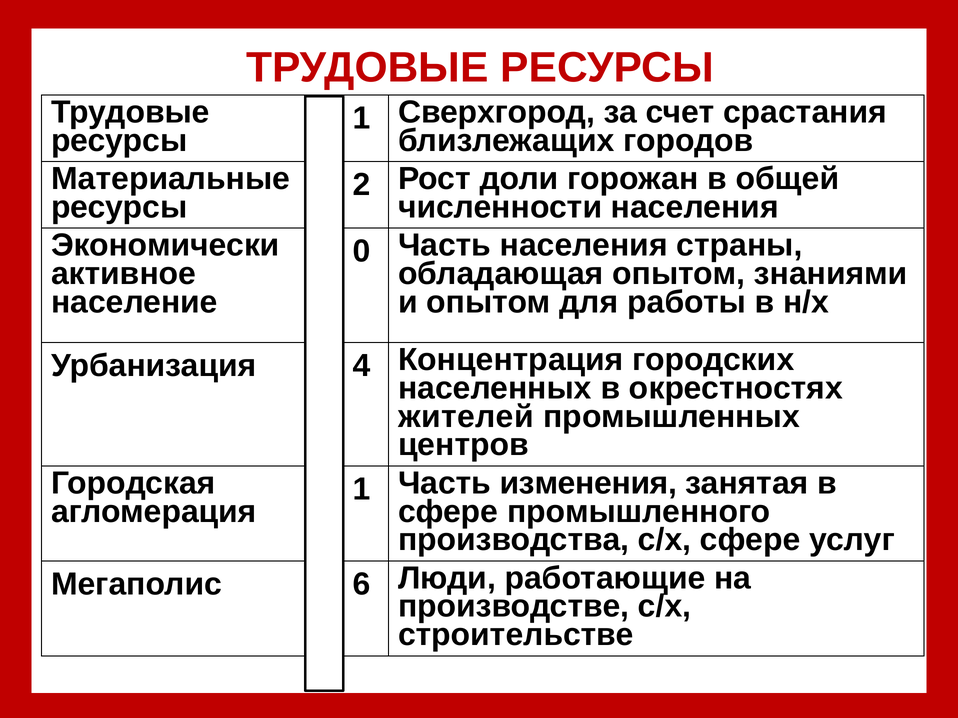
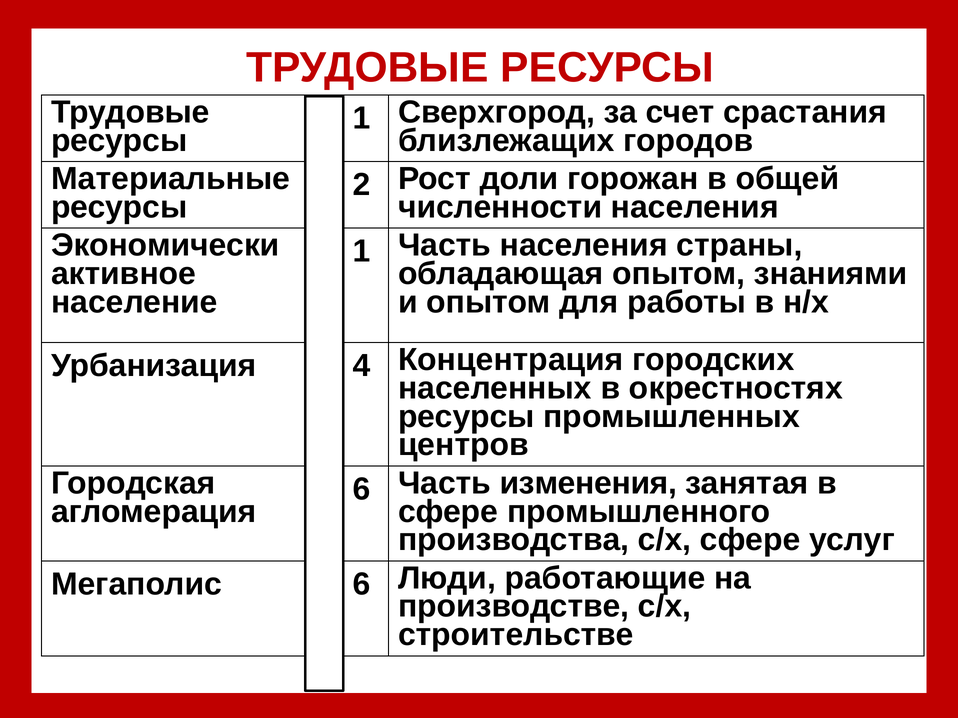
0 at (362, 251): 0 -> 1
жителей at (466, 417): жителей -> ресурсы
1 at (362, 489): 1 -> 6
